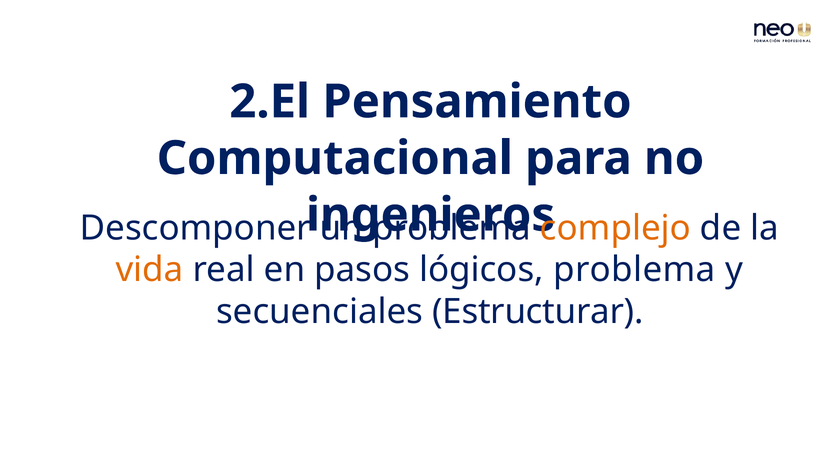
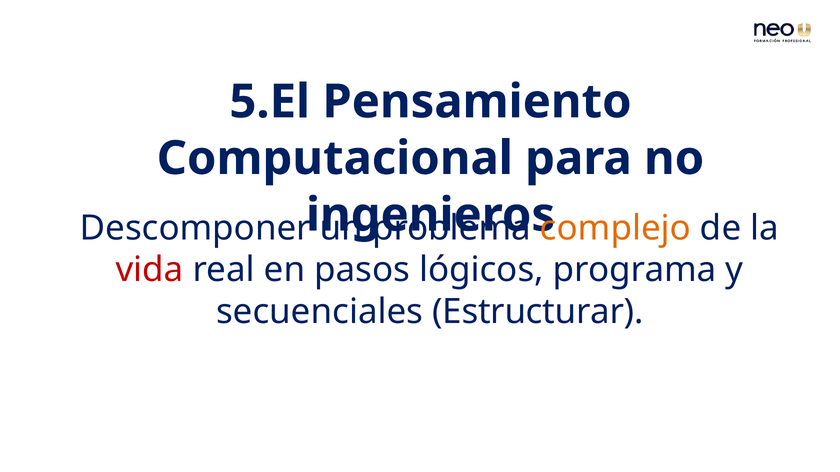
2.El: 2.El -> 5.El
vida colour: orange -> red
lógicos problema: problema -> programa
